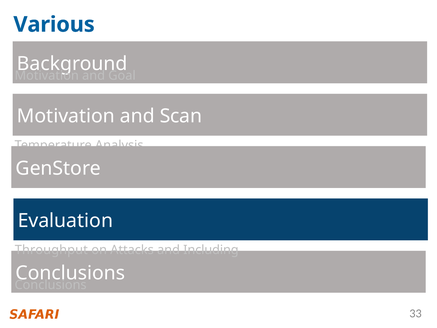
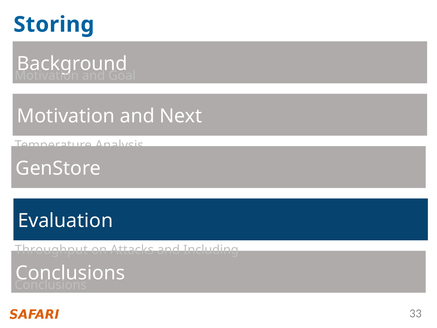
Various: Various -> Storing
Scan: Scan -> Next
